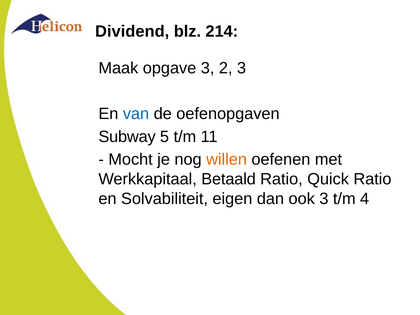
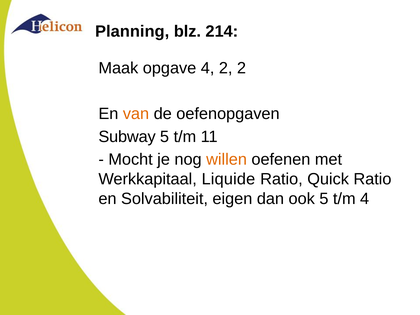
Dividend: Dividend -> Planning
opgave 3: 3 -> 4
2 3: 3 -> 2
van colour: blue -> orange
Betaald: Betaald -> Liquide
ook 3: 3 -> 5
